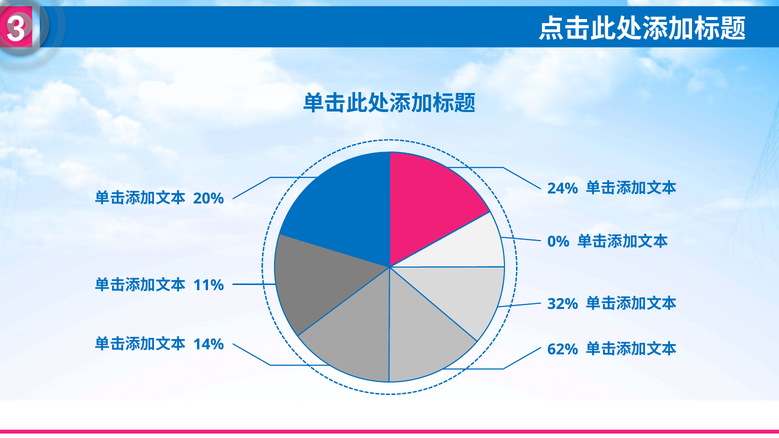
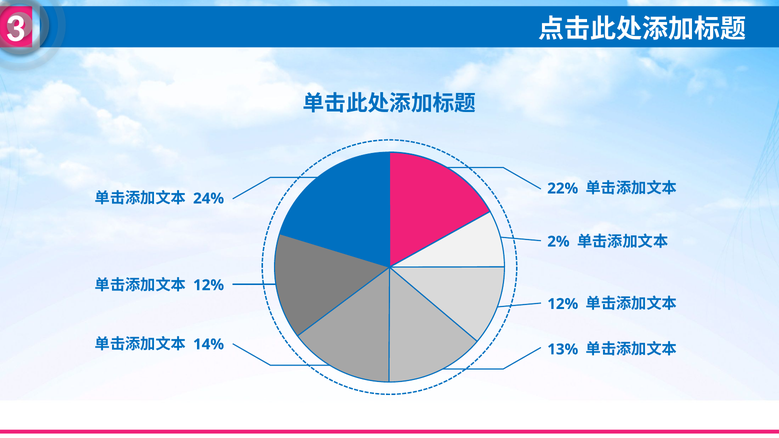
24%: 24% -> 22%
20%: 20% -> 24%
0%: 0% -> 2%
11% at (209, 285): 11% -> 12%
32% at (563, 304): 32% -> 12%
62%: 62% -> 13%
